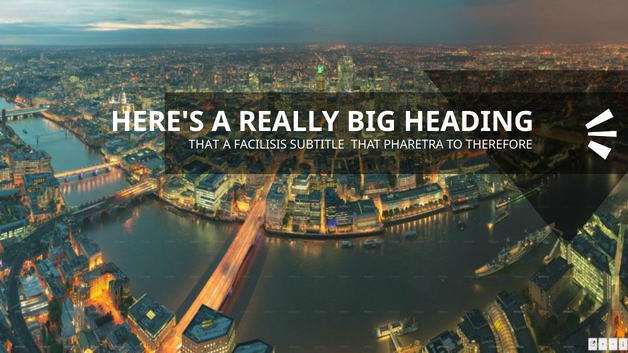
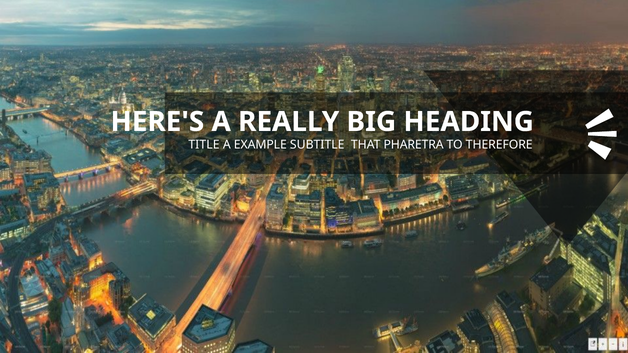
THAT at (204, 145): THAT -> TITLE
FACILISIS: FACILISIS -> EXAMPLE
